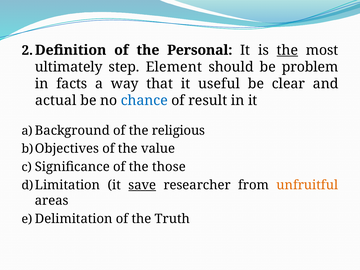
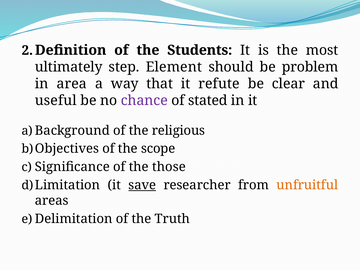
Personal: Personal -> Students
the at (287, 50) underline: present -> none
facts: facts -> area
useful: useful -> refute
actual: actual -> useful
chance colour: blue -> purple
result: result -> stated
value: value -> scope
